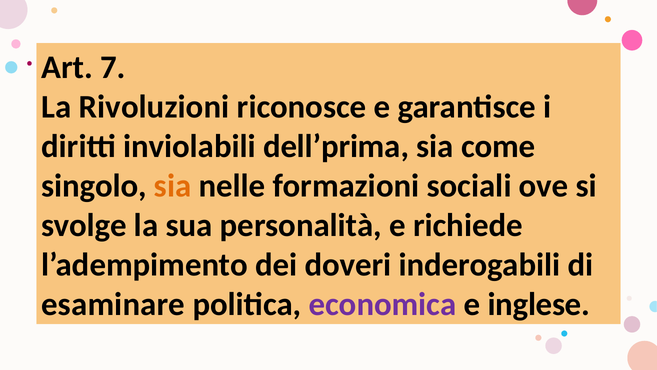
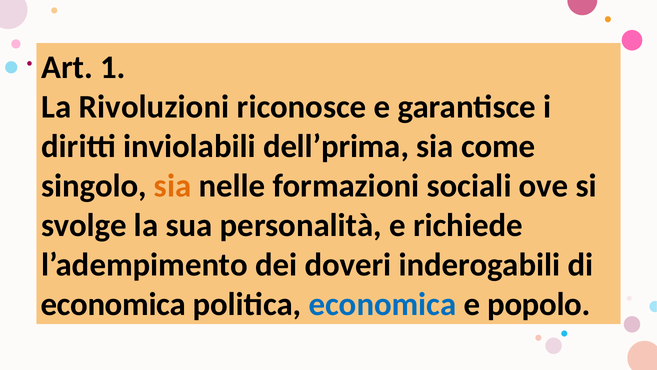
7: 7 -> 1
esaminare at (113, 304): esaminare -> economica
economica at (383, 304) colour: purple -> blue
inglese: inglese -> popolo
